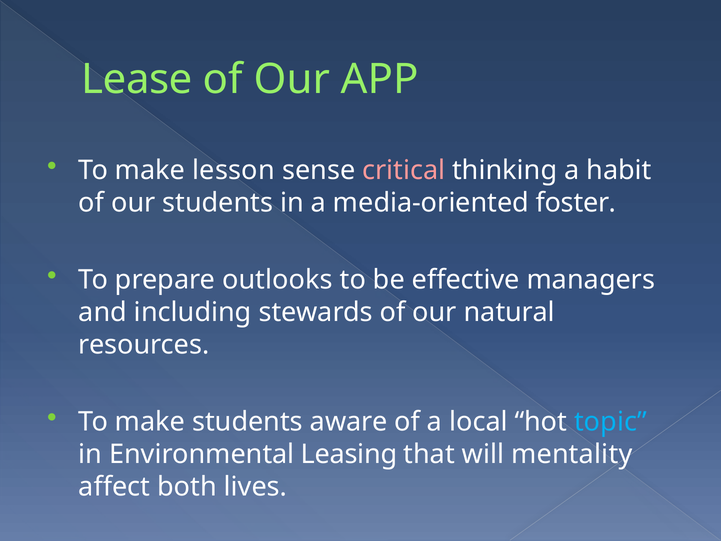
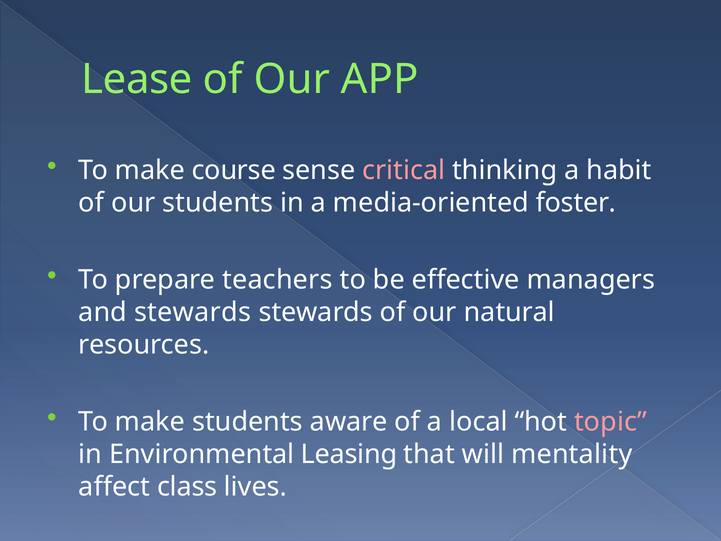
lesson: lesson -> course
outlooks: outlooks -> teachers
and including: including -> stewards
topic colour: light blue -> pink
both: both -> class
